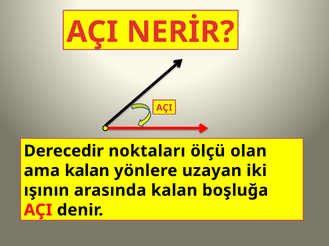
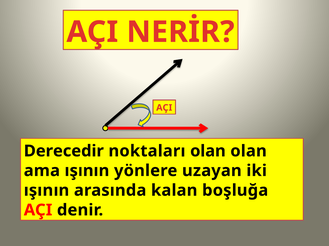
noktaları ölçü: ölçü -> olan
ama kalan: kalan -> ışının
